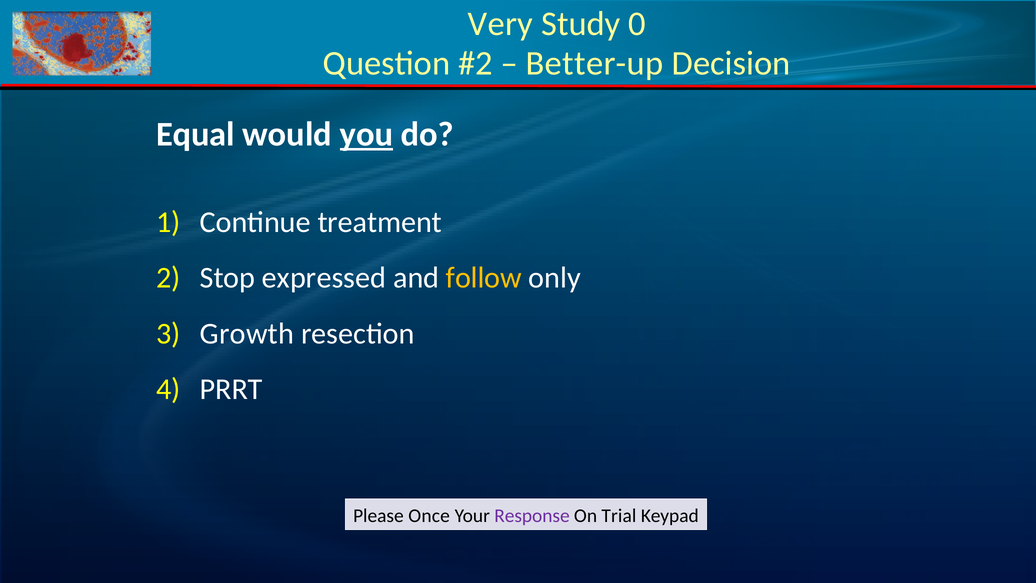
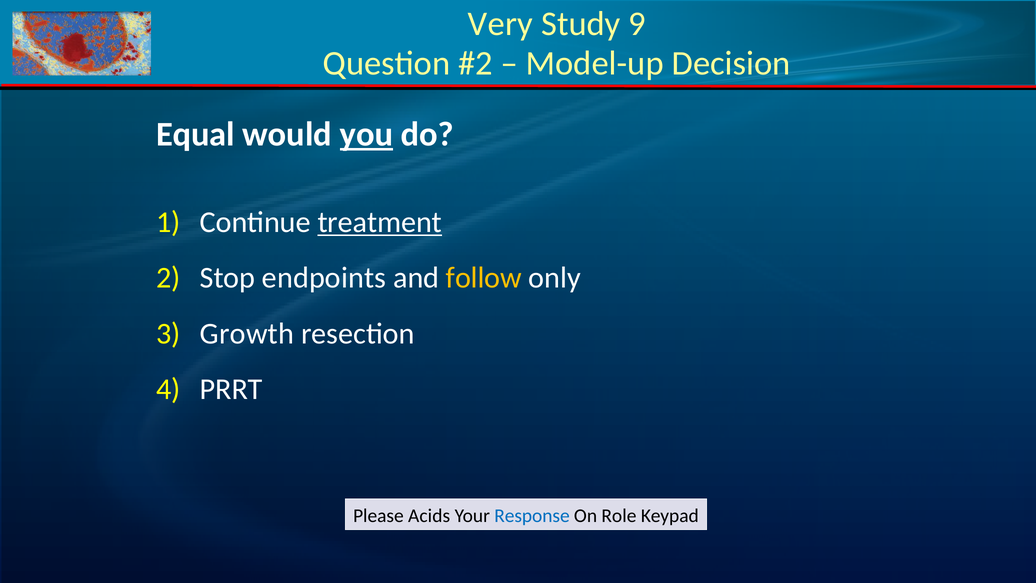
0: 0 -> 9
Better-up: Better-up -> Model-up
treatment underline: none -> present
expressed: expressed -> endpoints
Once: Once -> Acids
Response colour: purple -> blue
Trial: Trial -> Role
